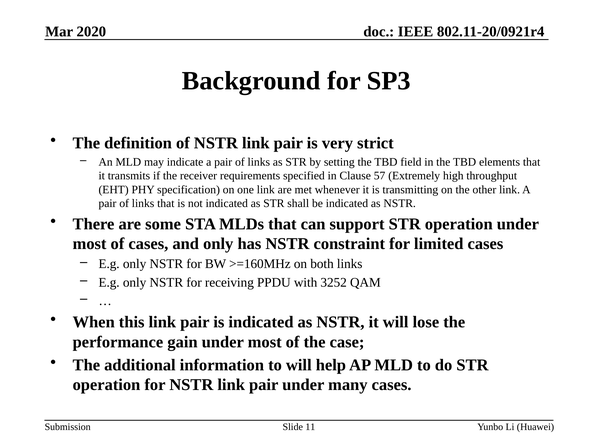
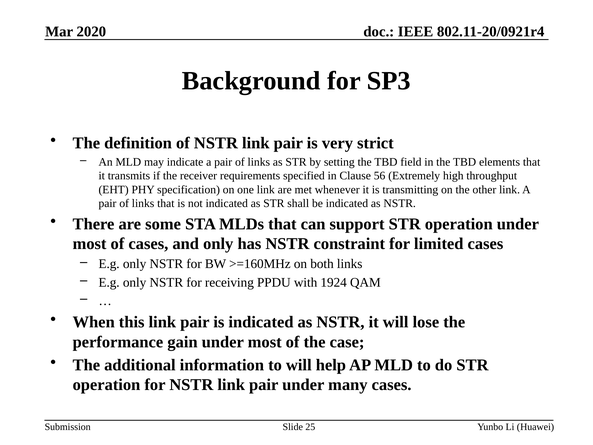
57: 57 -> 56
3252: 3252 -> 1924
11: 11 -> 25
